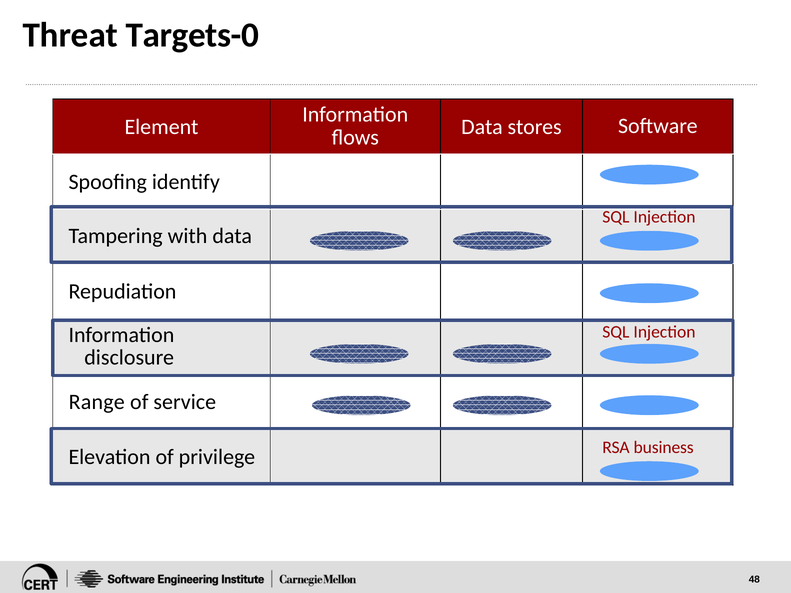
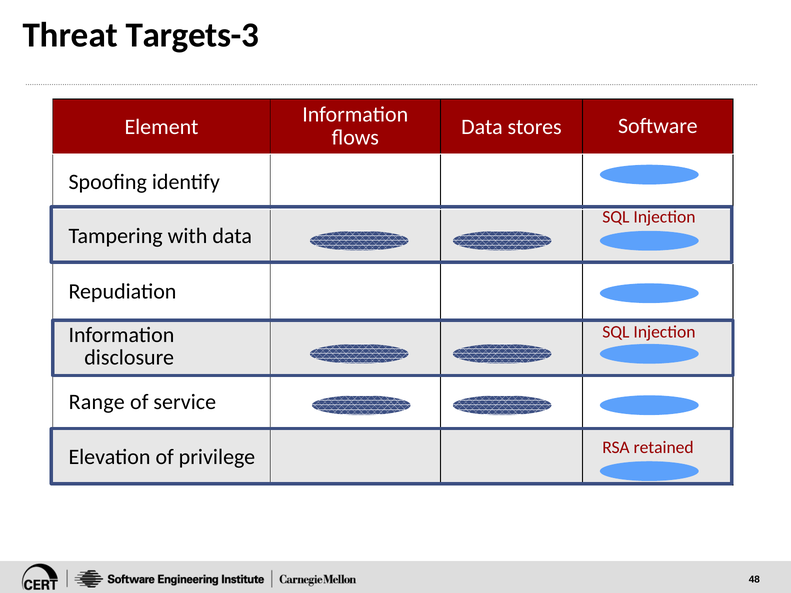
Targets-0: Targets-0 -> Targets-3
business: business -> retained
